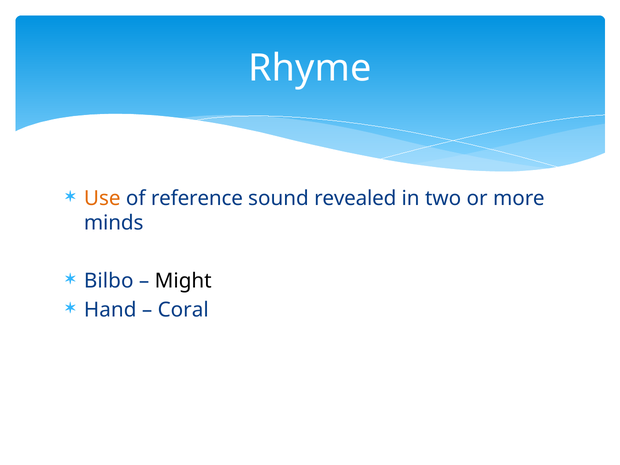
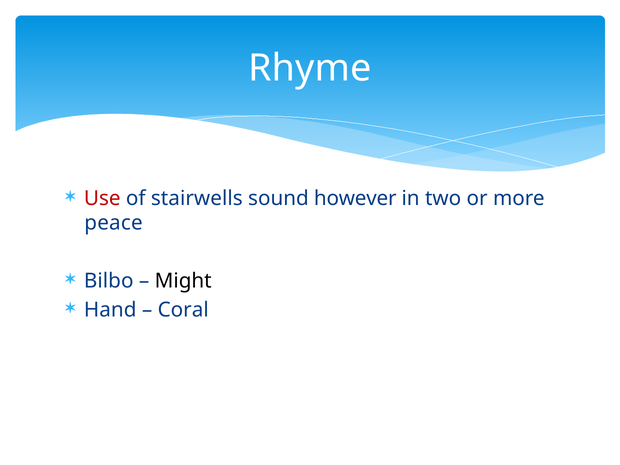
Use colour: orange -> red
reference: reference -> stairwells
revealed: revealed -> however
minds: minds -> peace
